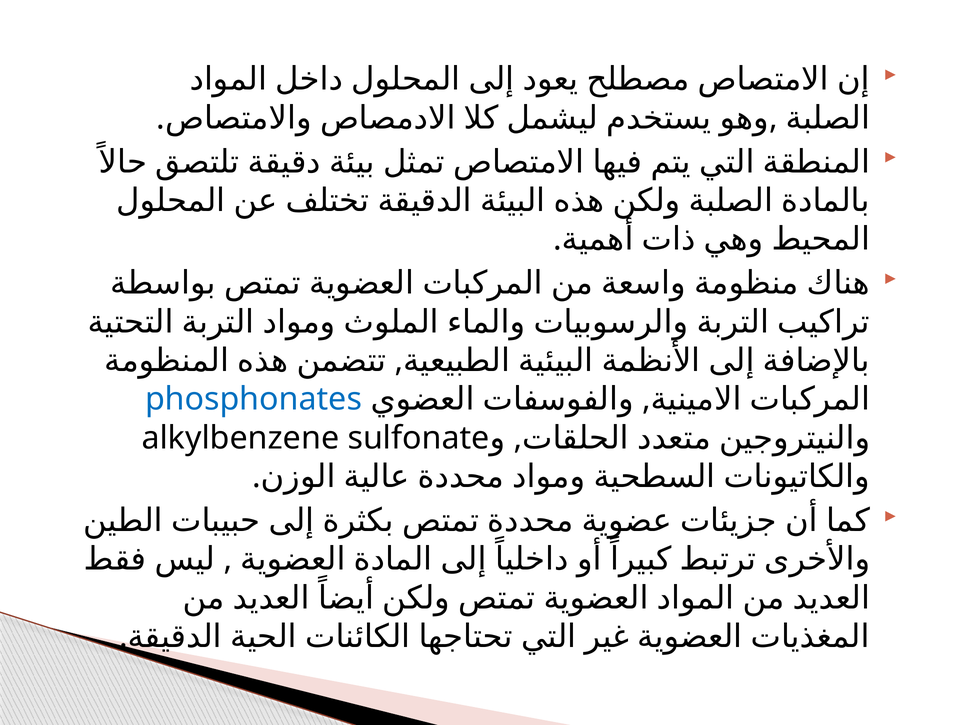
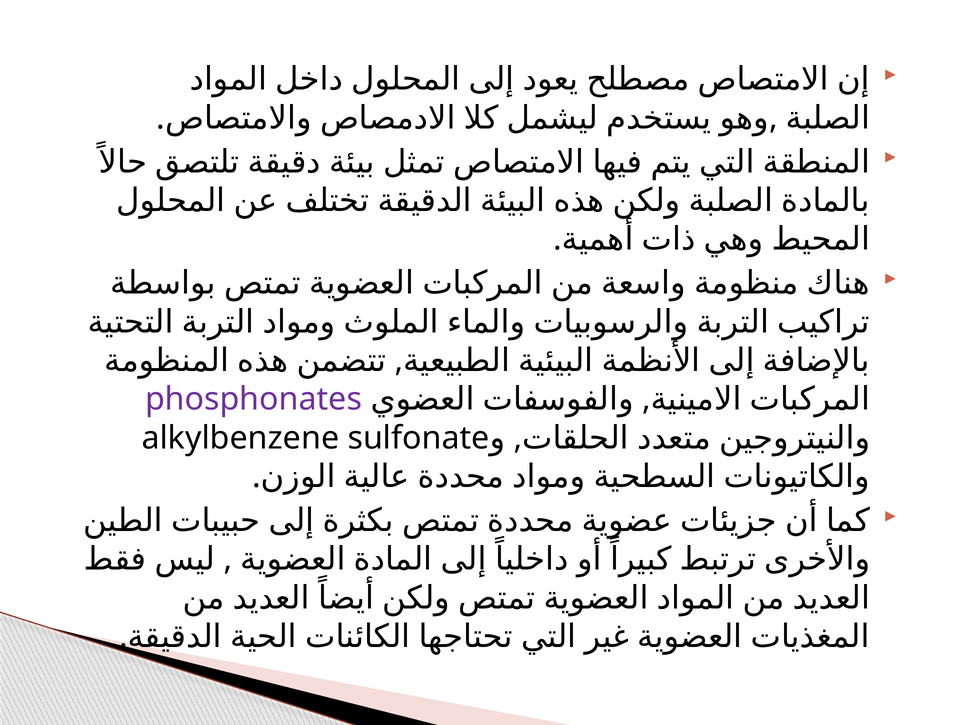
phosphonates colour: blue -> purple
